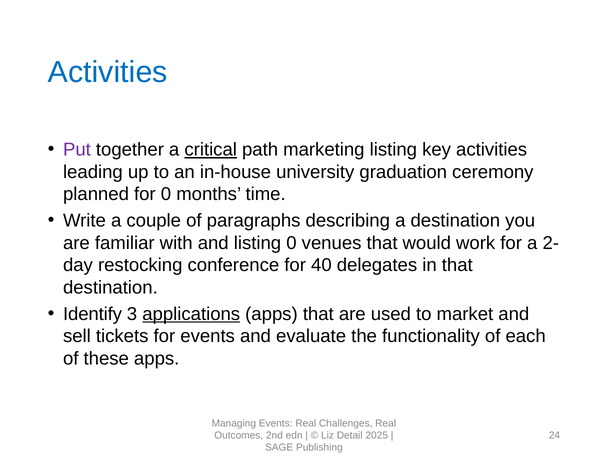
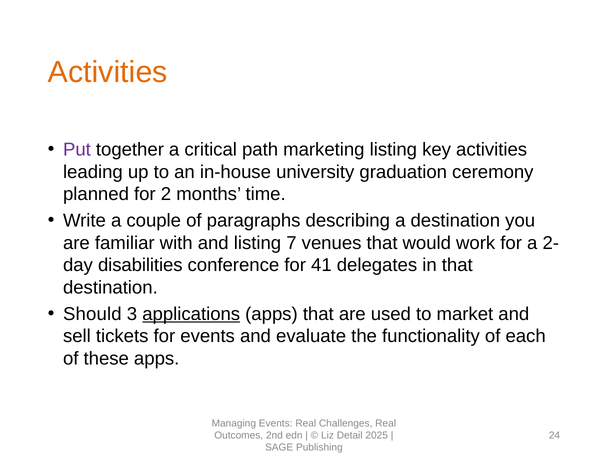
Activities at (108, 72) colour: blue -> orange
critical underline: present -> none
for 0: 0 -> 2
listing 0: 0 -> 7
restocking: restocking -> disabilities
40: 40 -> 41
Identify: Identify -> Should
